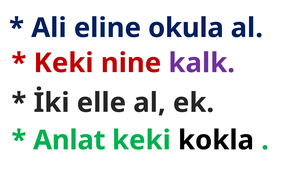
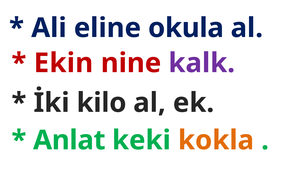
Keki at (64, 63): Keki -> Ekin
elle: elle -> kilo
kokla colour: black -> orange
